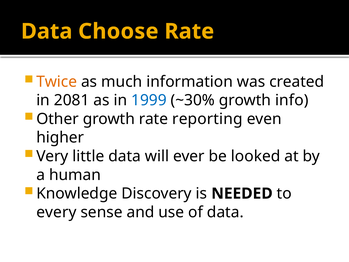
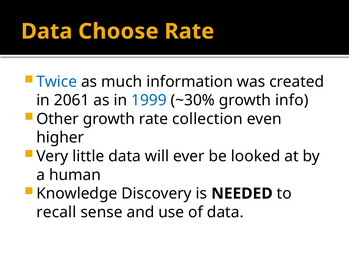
Twice colour: orange -> blue
2081: 2081 -> 2061
reporting: reporting -> collection
every: every -> recall
